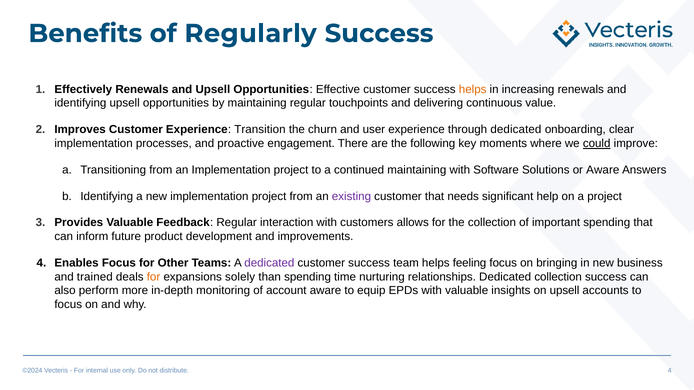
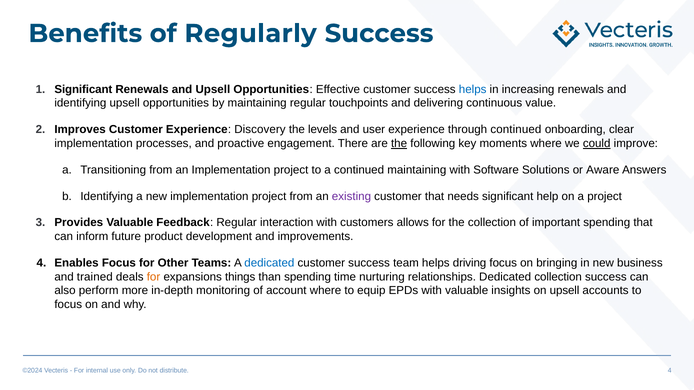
Effectively at (83, 89): Effectively -> Significant
helps at (473, 89) colour: orange -> blue
Transition: Transition -> Discovery
churn: churn -> levels
through dedicated: dedicated -> continued
the at (399, 144) underline: none -> present
dedicated at (269, 263) colour: purple -> blue
feeling: feeling -> driving
solely: solely -> things
account aware: aware -> where
